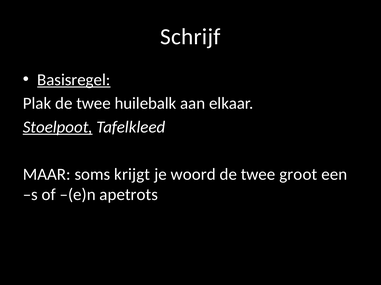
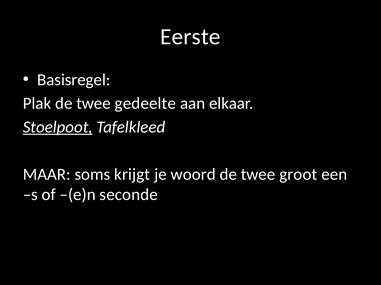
Schrijf: Schrijf -> Eerste
Basisregel underline: present -> none
huilebalk: huilebalk -> gedeelte
apetrots: apetrots -> seconde
